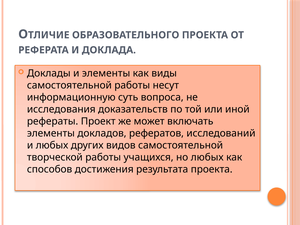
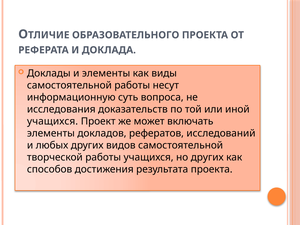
рефераты at (53, 121): рефераты -> учащихся
но любых: любых -> других
